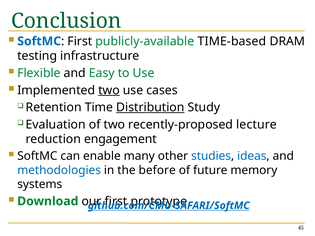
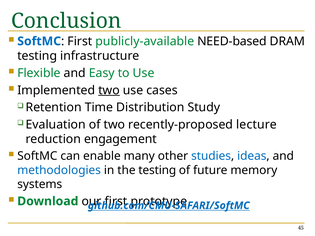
TIME-based: TIME-based -> NEED-based
Distribution underline: present -> none
the before: before -> testing
